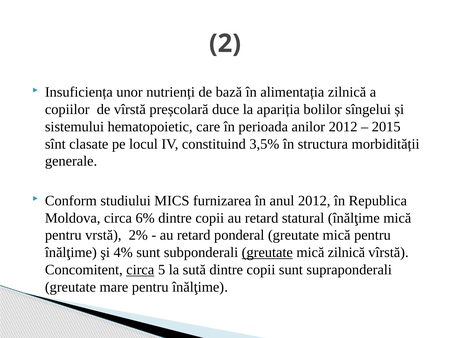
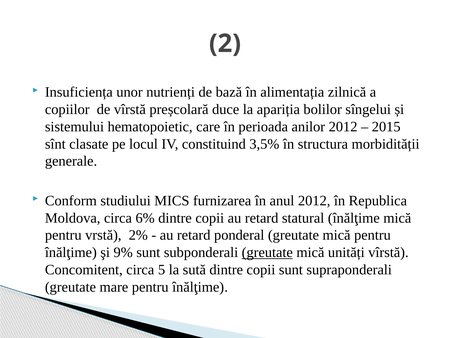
4%: 4% -> 9%
mică zilnică: zilnică -> unități
circa at (140, 269) underline: present -> none
